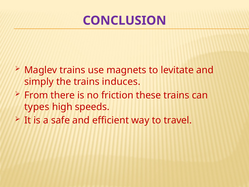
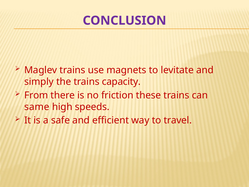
induces: induces -> capacity
types: types -> same
